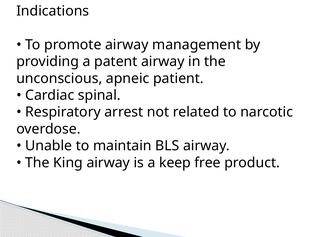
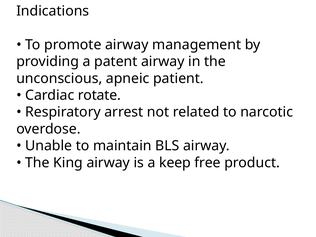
spinal: spinal -> rotate
